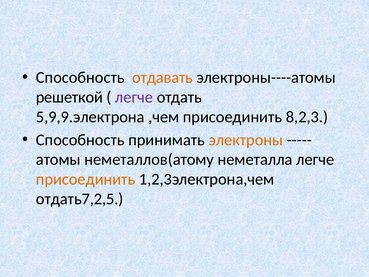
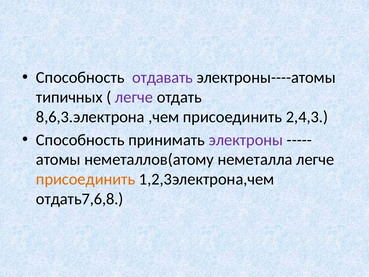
отдавать colour: orange -> purple
решеткой: решеткой -> типичных
5,9,9.электрона: 5,9,9.электрона -> 8,6,3.электрона
8,2,3: 8,2,3 -> 2,4,3
электроны colour: orange -> purple
отдать7,2,5: отдать7,2,5 -> отдать7,6,8
